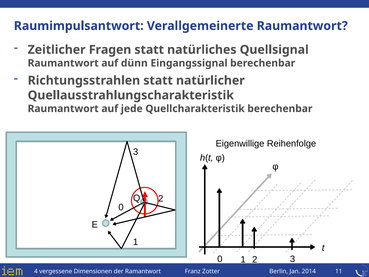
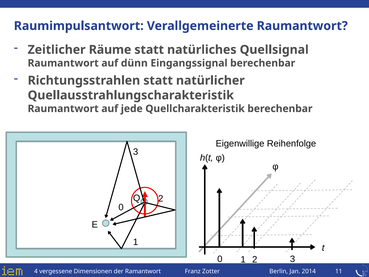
Fragen: Fragen -> Räume
